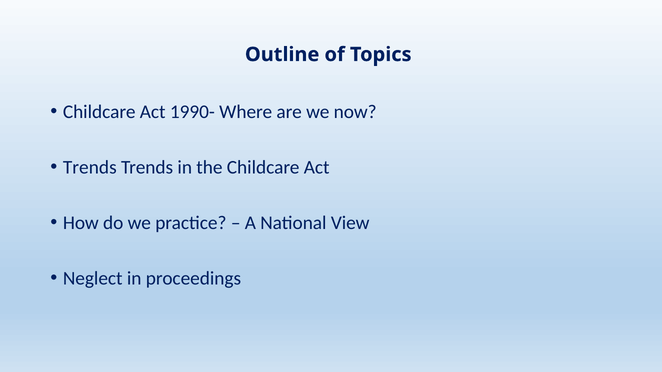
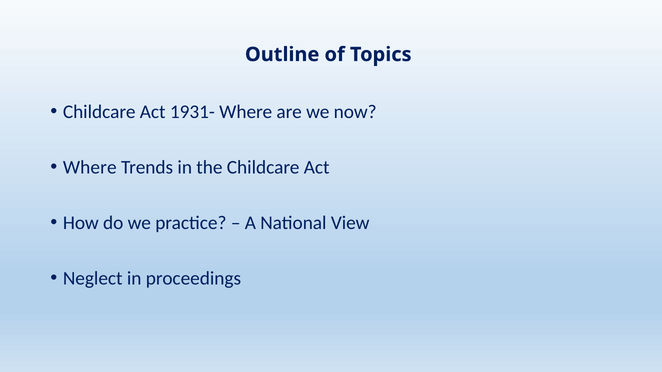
1990-: 1990- -> 1931-
Trends at (90, 167): Trends -> Where
